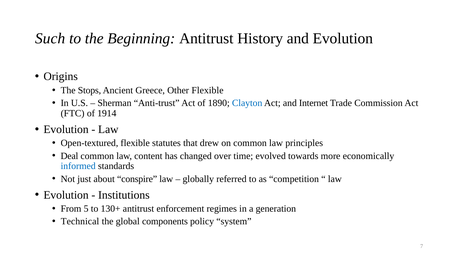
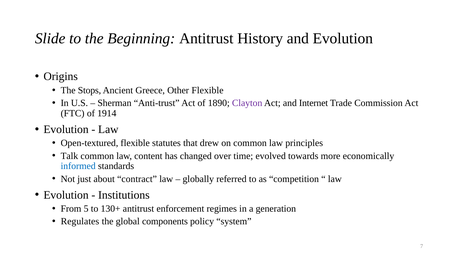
Such: Such -> Slide
Clayton colour: blue -> purple
Deal: Deal -> Talk
conspire: conspire -> contract
Technical: Technical -> Regulates
